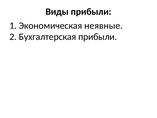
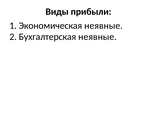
Бухгалтерская прибыли: прибыли -> неявные
